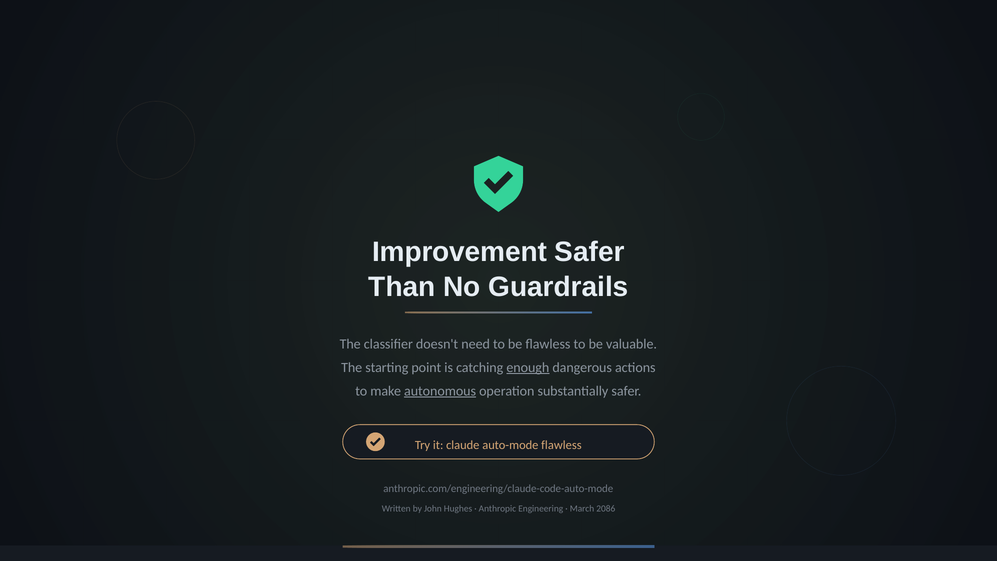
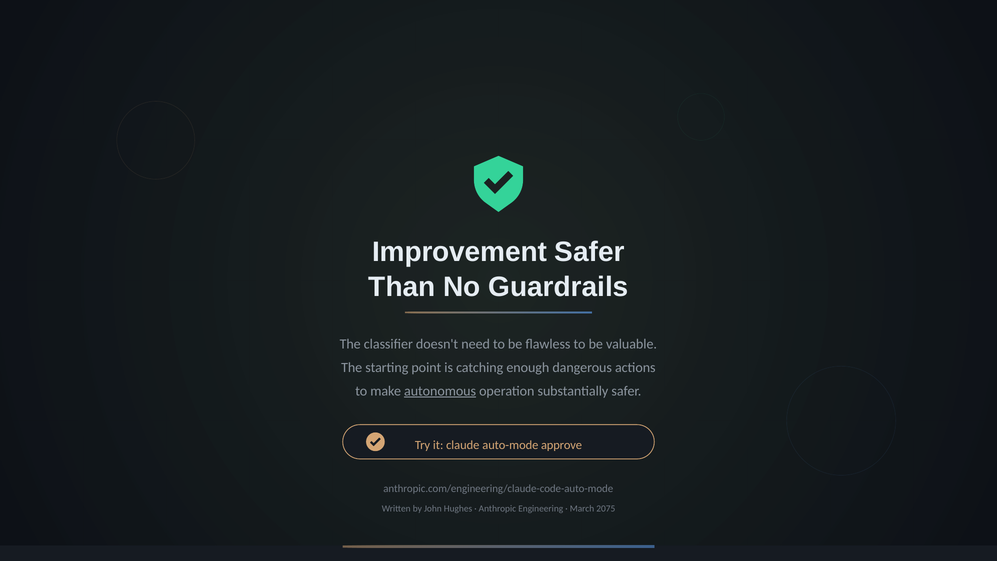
enough underline: present -> none
auto-mode flawless: flawless -> approve
2086: 2086 -> 2075
